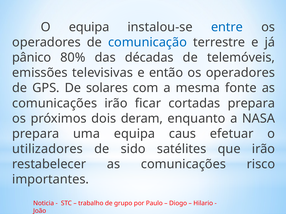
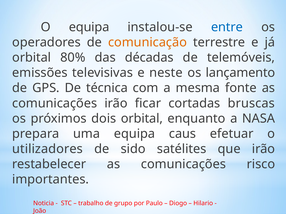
comunicação colour: blue -> orange
pânico at (32, 58): pânico -> orbital
então: então -> neste
operadores at (240, 73): operadores -> lançamento
solares: solares -> técnica
cortadas prepara: prepara -> bruscas
dois deram: deram -> orbital
